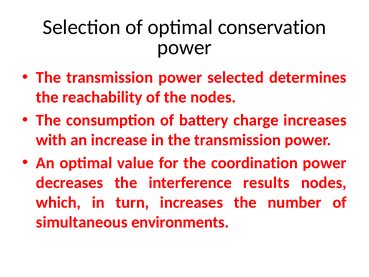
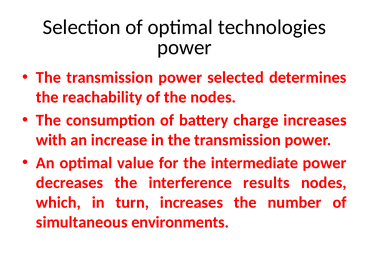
conservation: conservation -> technologies
coordination: coordination -> intermediate
